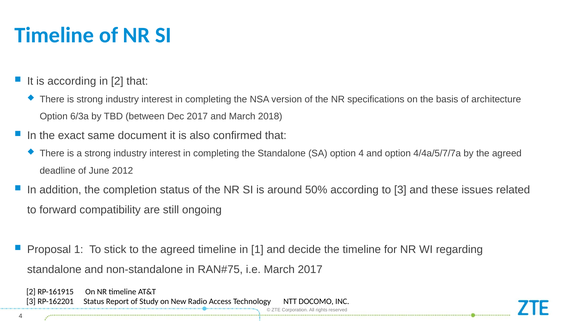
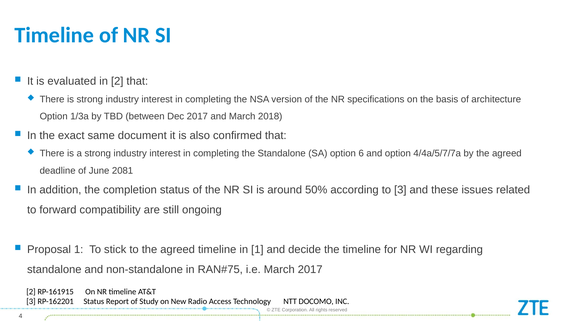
is according: according -> evaluated
6/3a: 6/3a -> 1/3a
option 4: 4 -> 6
2012: 2012 -> 2081
